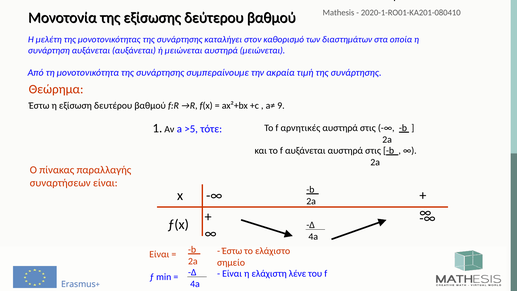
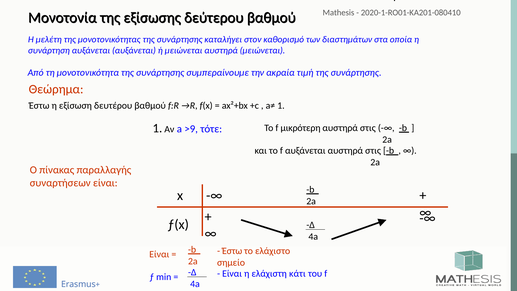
a≠ 9: 9 -> 1
>5: >5 -> >9
αρνητικές: αρνητικές -> μικρότερη
λένε: λένε -> κάτι
